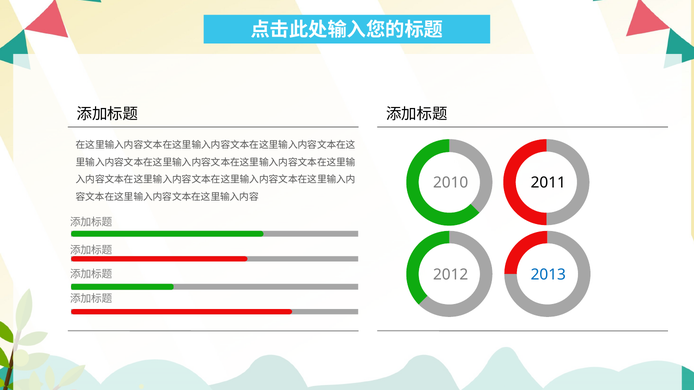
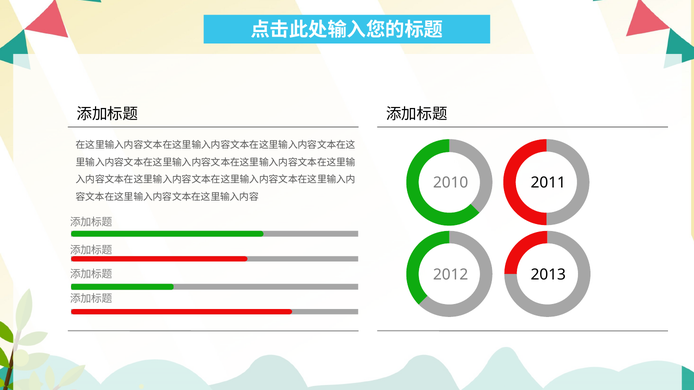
2013 colour: blue -> black
